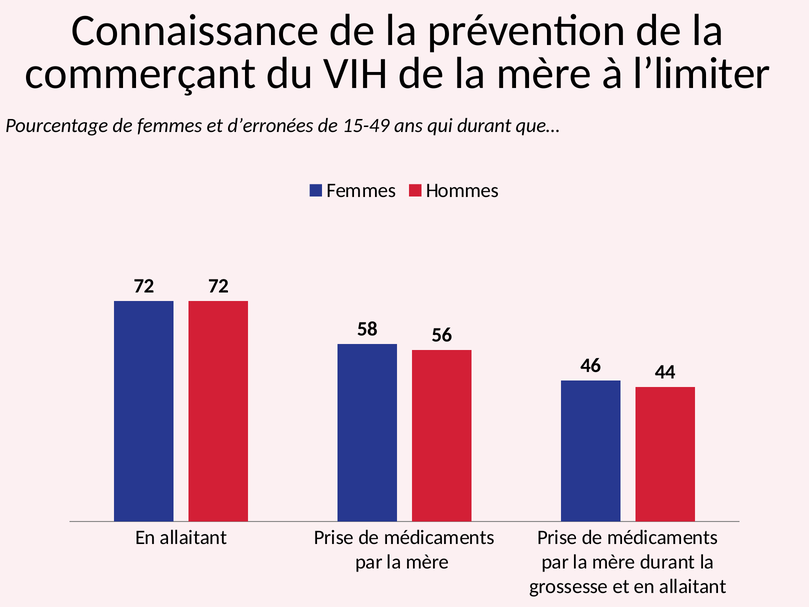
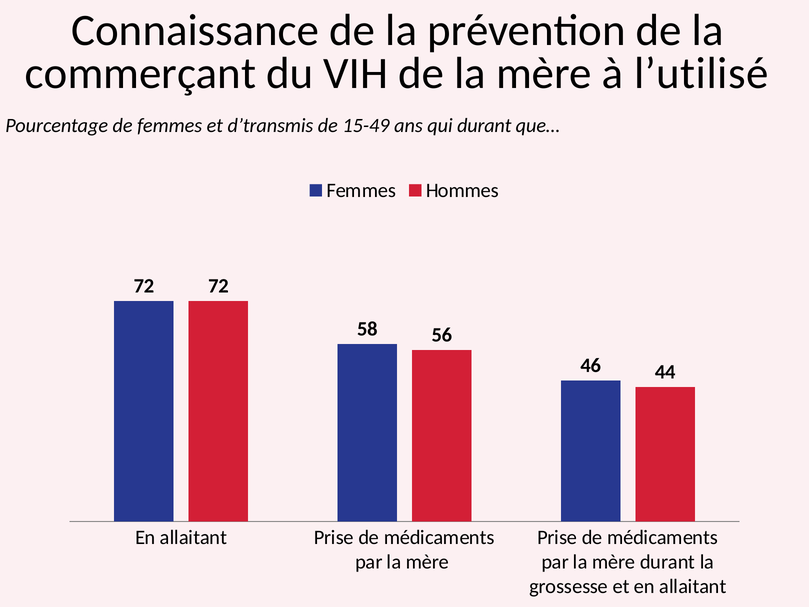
l’limiter: l’limiter -> l’utilisé
d’erronées: d’erronées -> d’transmis
